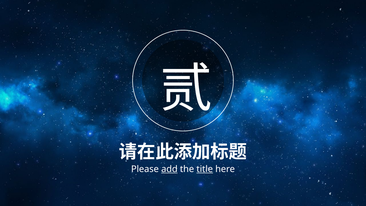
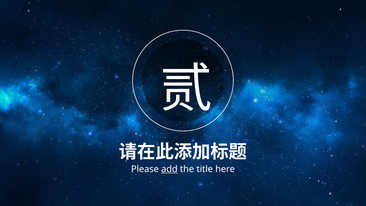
title underline: present -> none
